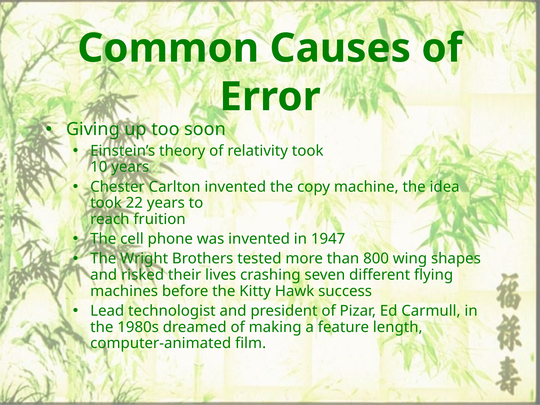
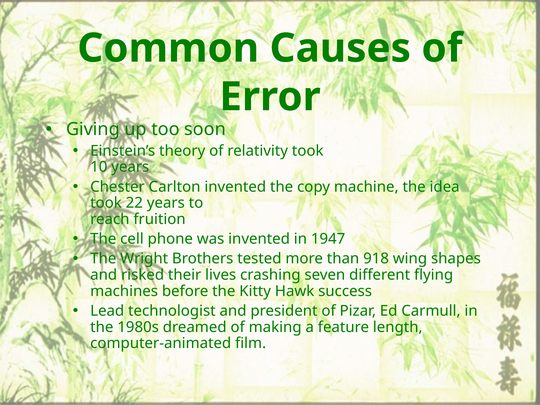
800: 800 -> 918
